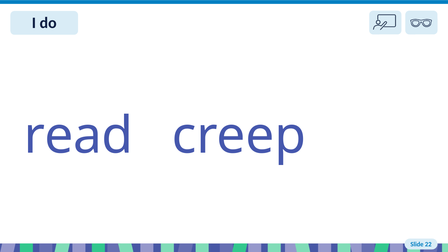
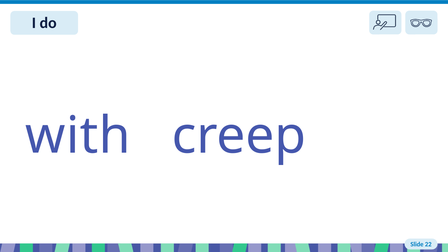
read: read -> with
